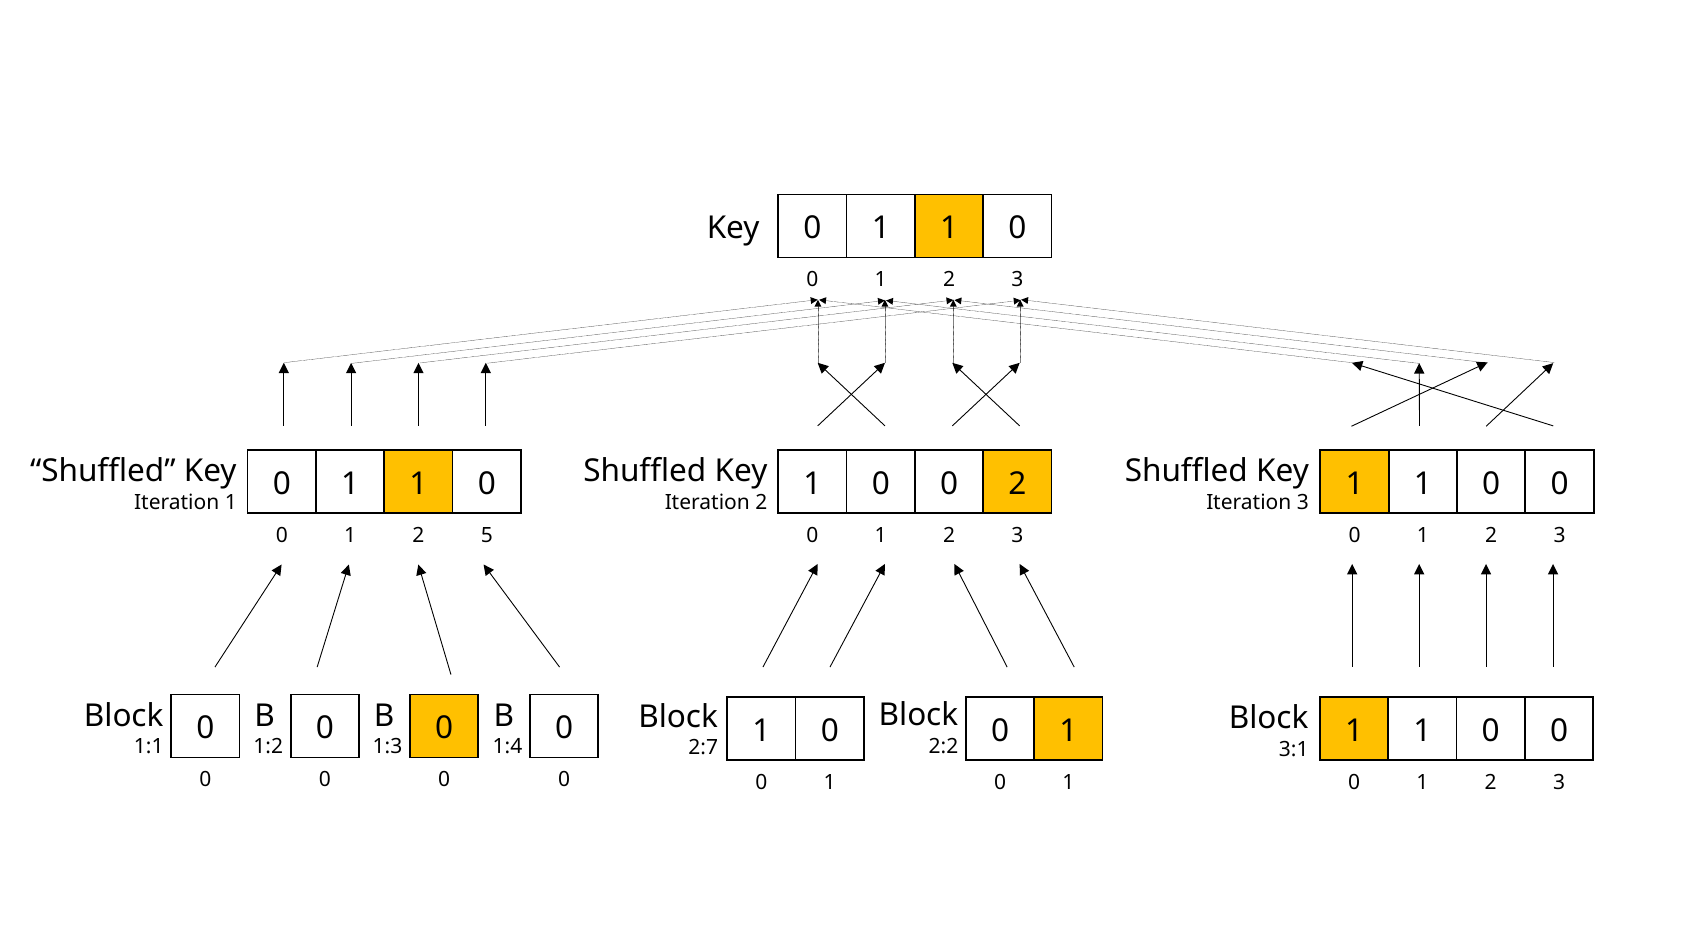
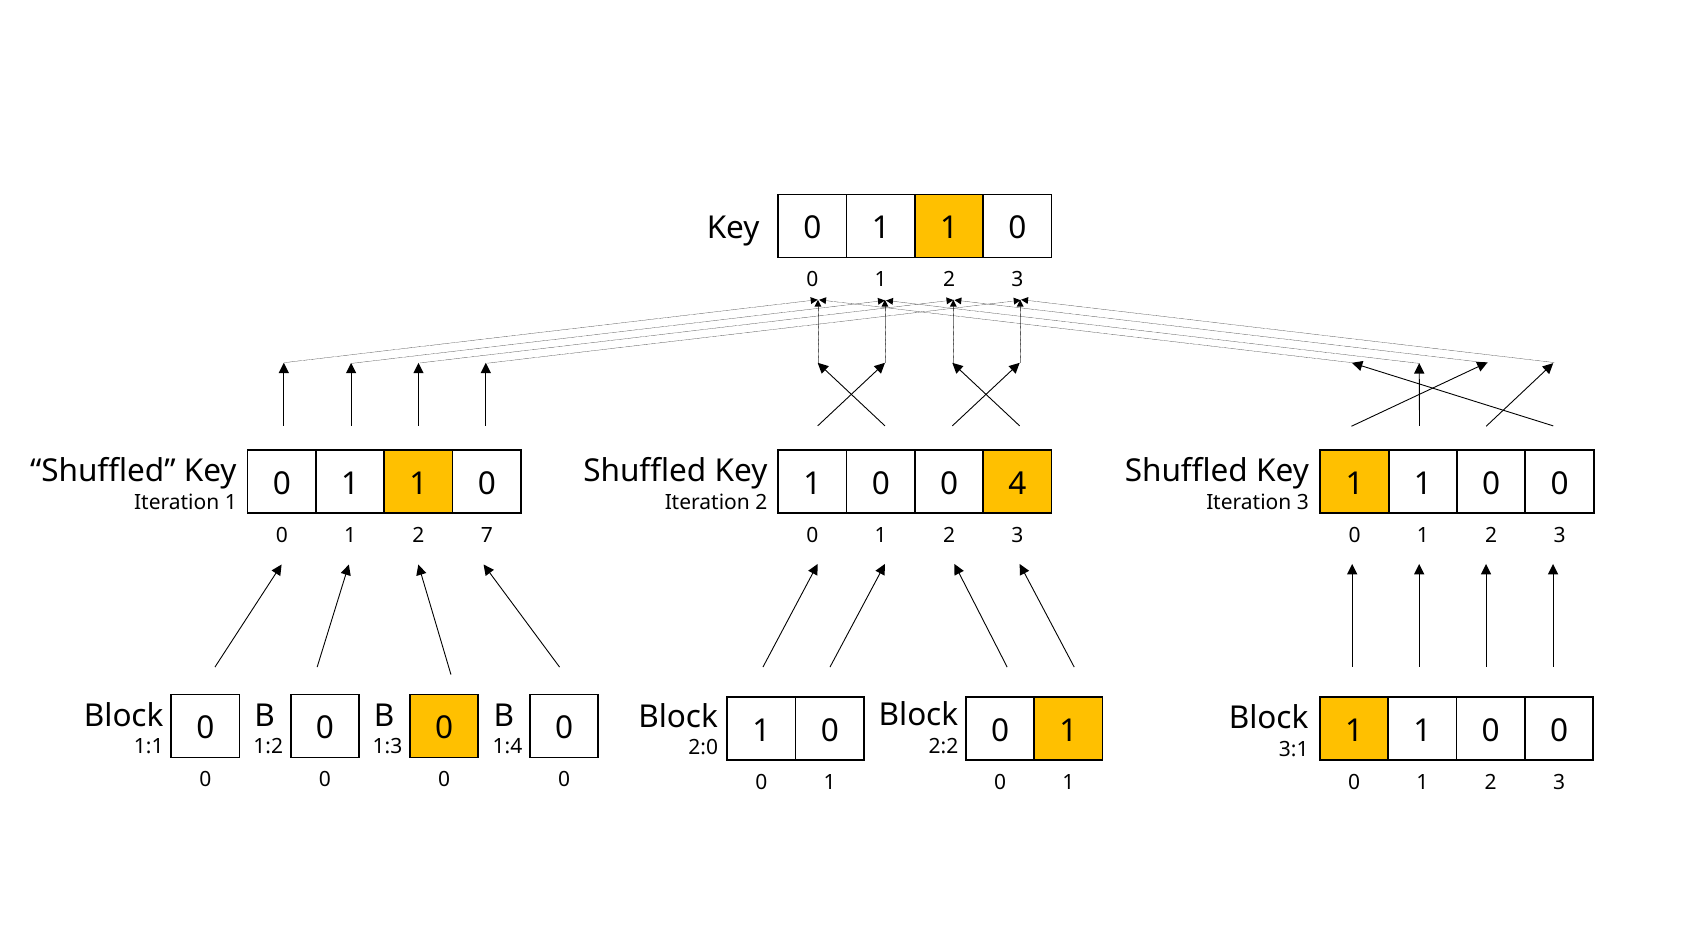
0 2: 2 -> 4
5: 5 -> 7
2:7: 2:7 -> 2:0
